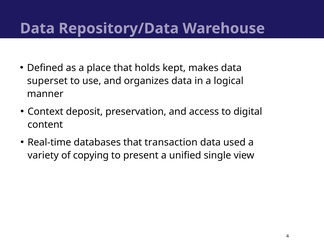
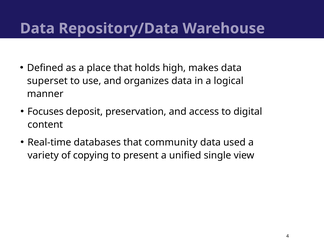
kept: kept -> high
Context: Context -> Focuses
transaction: transaction -> community
